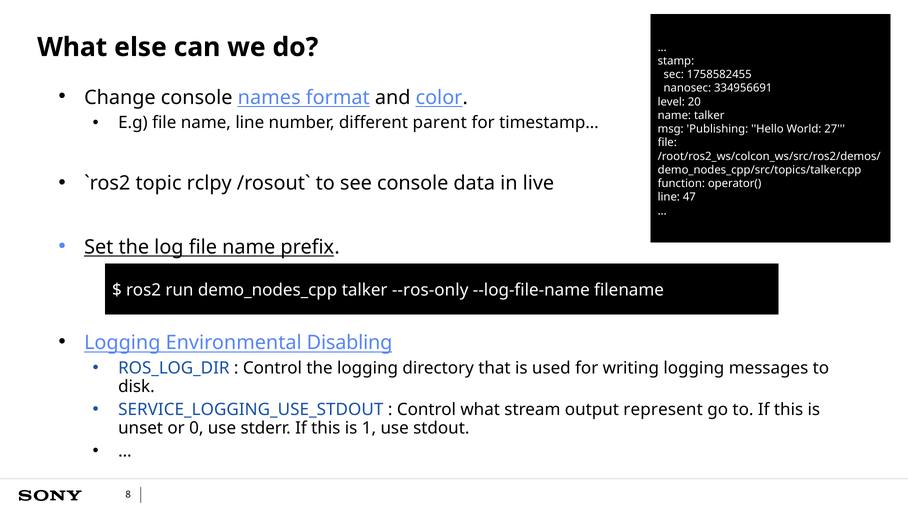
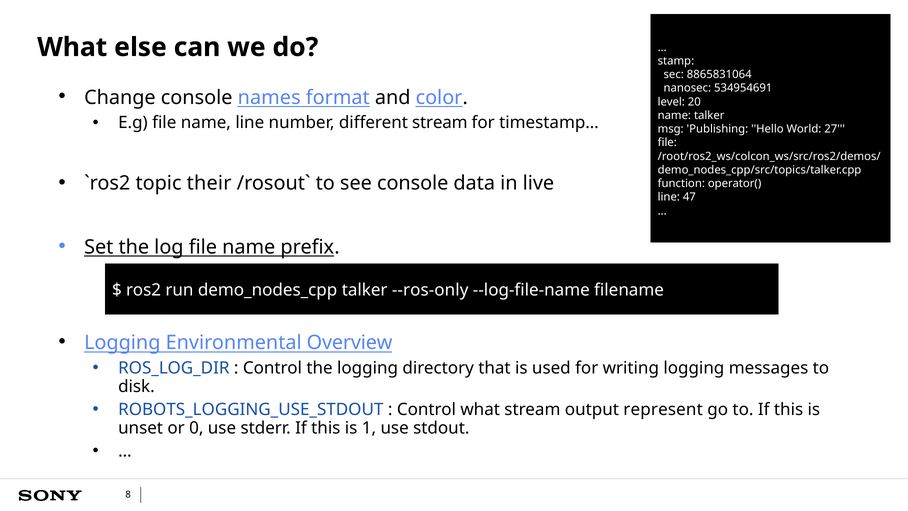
1758582455: 1758582455 -> 8865831064
334956691: 334956691 -> 534954691
different parent: parent -> stream
rclpy: rclpy -> their
Disabling: Disabling -> Overview
SERVICE_LOGGING_USE_STDOUT: SERVICE_LOGGING_USE_STDOUT -> ROBOTS_LOGGING_USE_STDOUT
